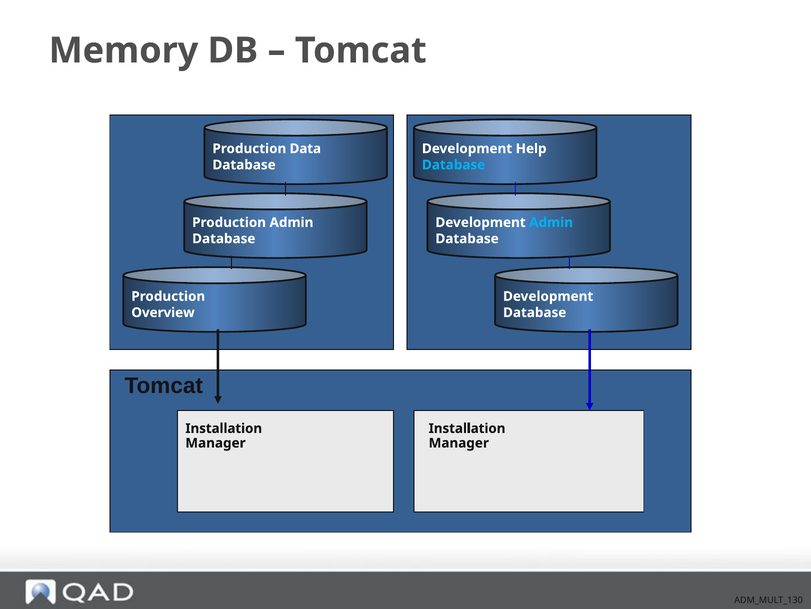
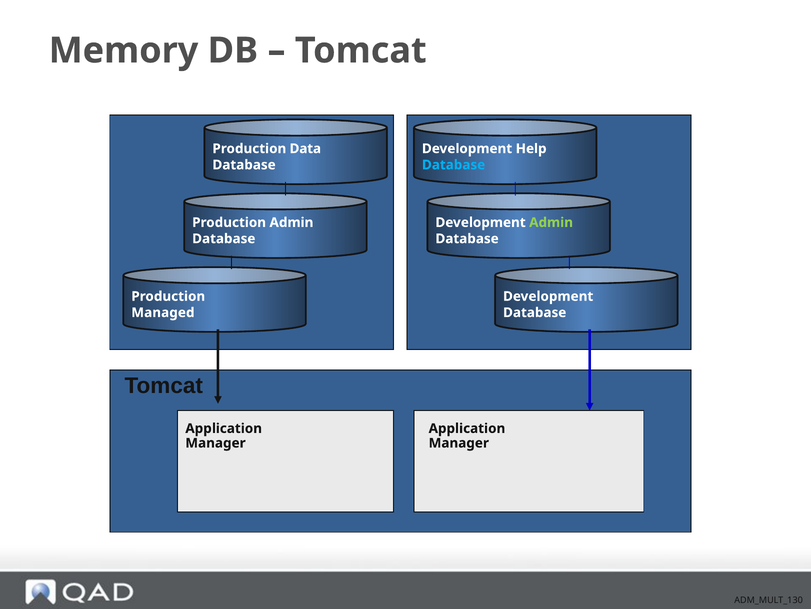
Admin at (551, 222) colour: light blue -> light green
Overview: Overview -> Managed
Installation at (224, 428): Installation -> Application
Installation at (467, 428): Installation -> Application
